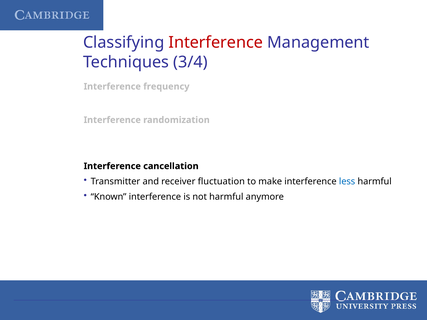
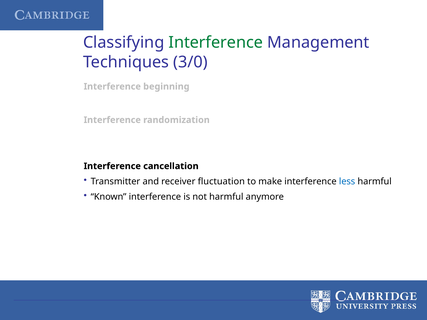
Interference at (216, 43) colour: red -> green
3/4: 3/4 -> 3/0
frequency: frequency -> beginning
